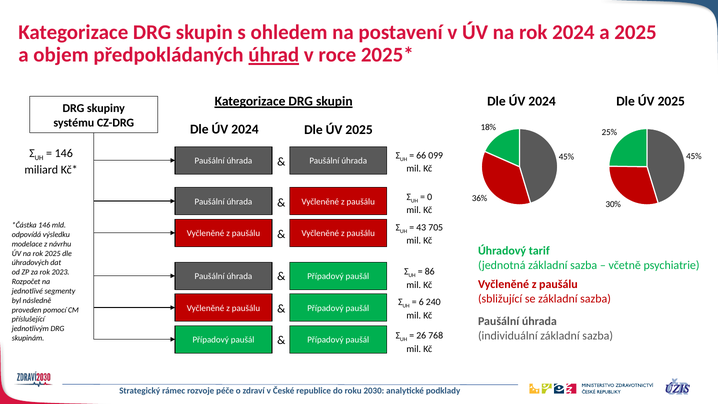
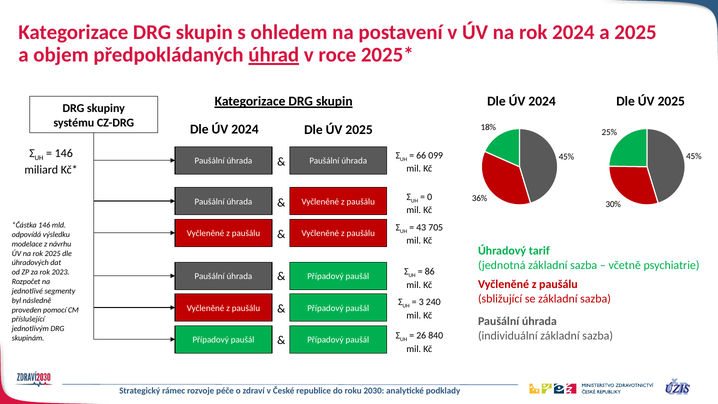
6: 6 -> 3
768: 768 -> 840
